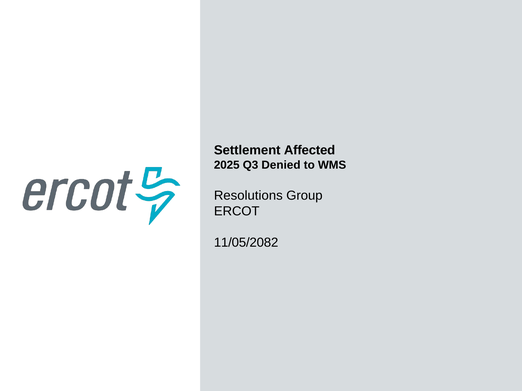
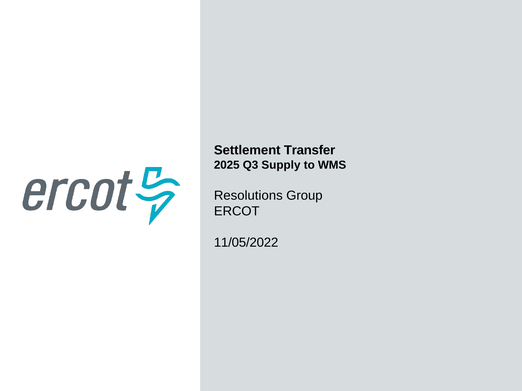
Affected: Affected -> Transfer
Denied: Denied -> Supply
11/05/2082: 11/05/2082 -> 11/05/2022
